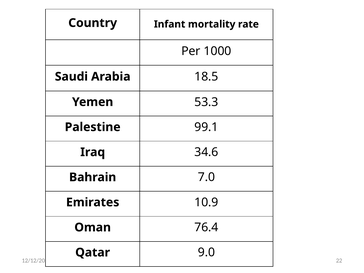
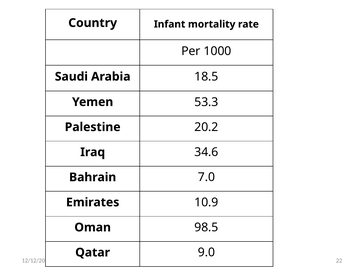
99.1: 99.1 -> 20.2
76.4: 76.4 -> 98.5
